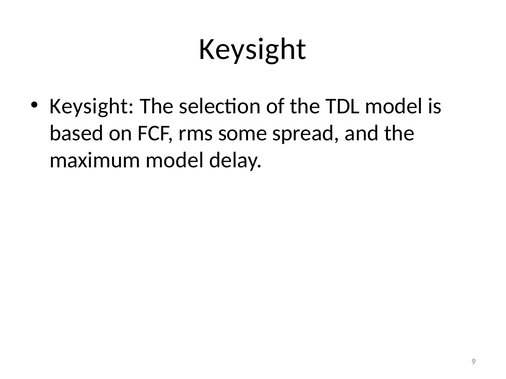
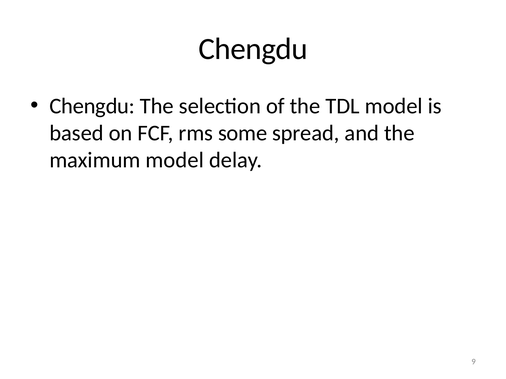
Keysight at (253, 49): Keysight -> Chengdu
Keysight at (92, 106): Keysight -> Chengdu
